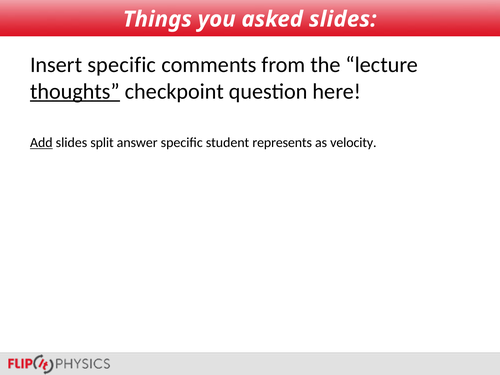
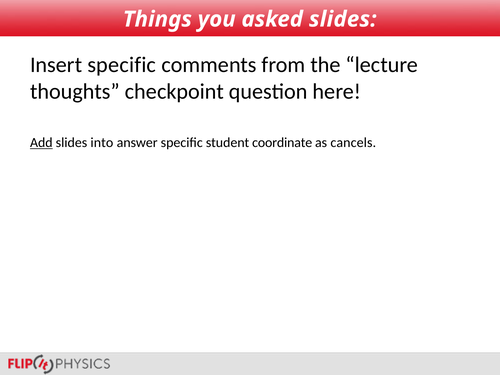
thoughts underline: present -> none
split: split -> into
represents: represents -> coordinate
velocity: velocity -> cancels
